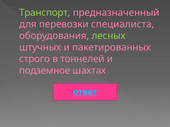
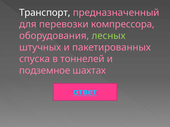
Транспорт colour: light green -> white
специалиста: специалиста -> компрессора
строго: строго -> спуска
